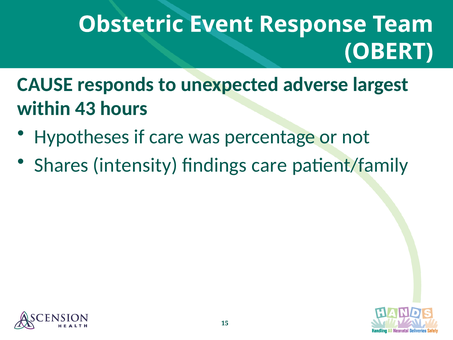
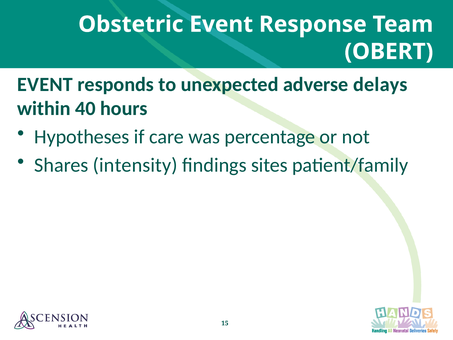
CAUSE at (45, 84): CAUSE -> EVENT
largest: largest -> delays
43: 43 -> 40
findings care: care -> sites
